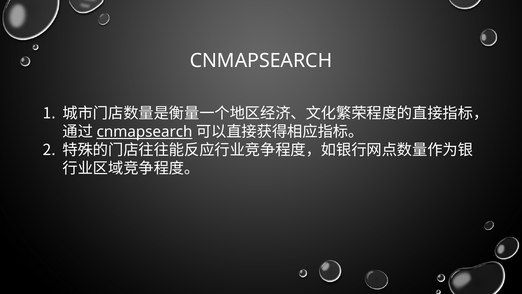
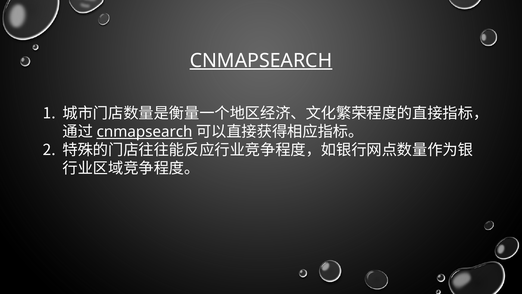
CNMAPSEARCH at (261, 61) underline: none -> present
